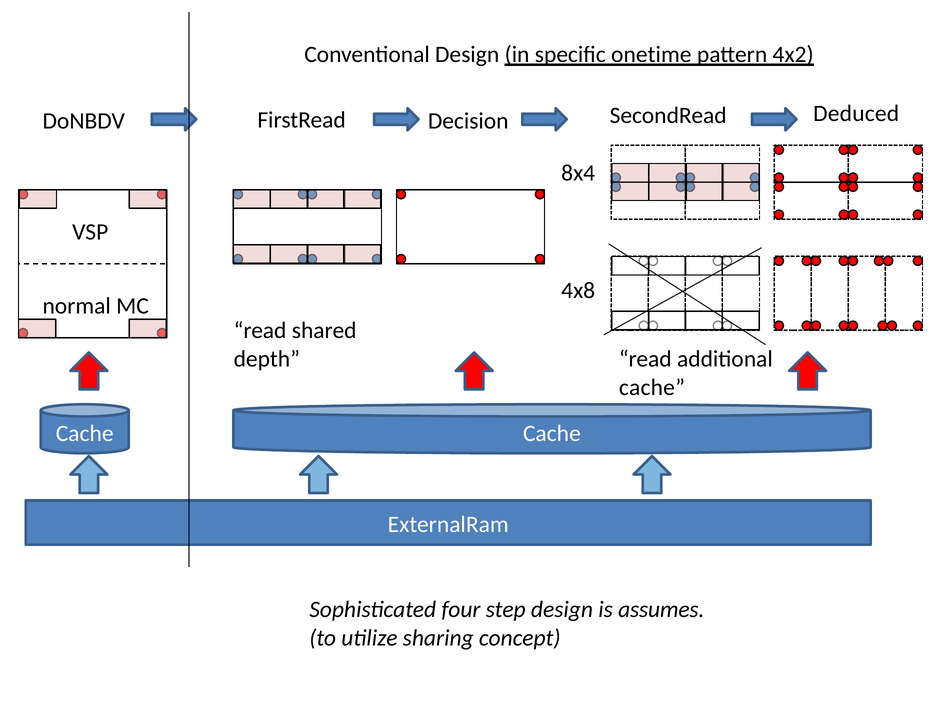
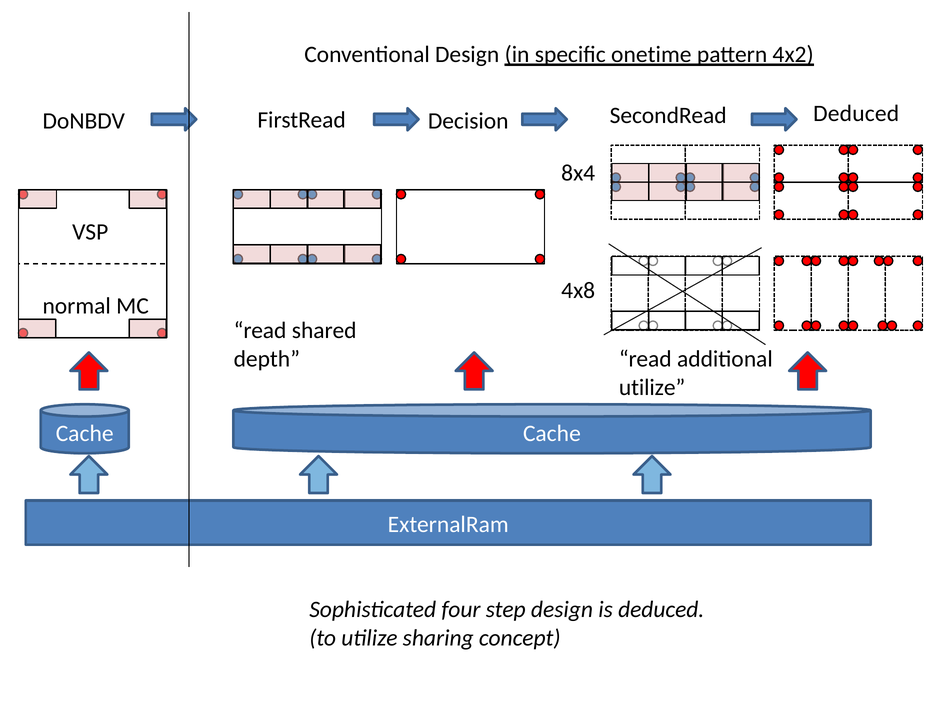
cache at (652, 388): cache -> utilize
is assumes: assumes -> deduced
